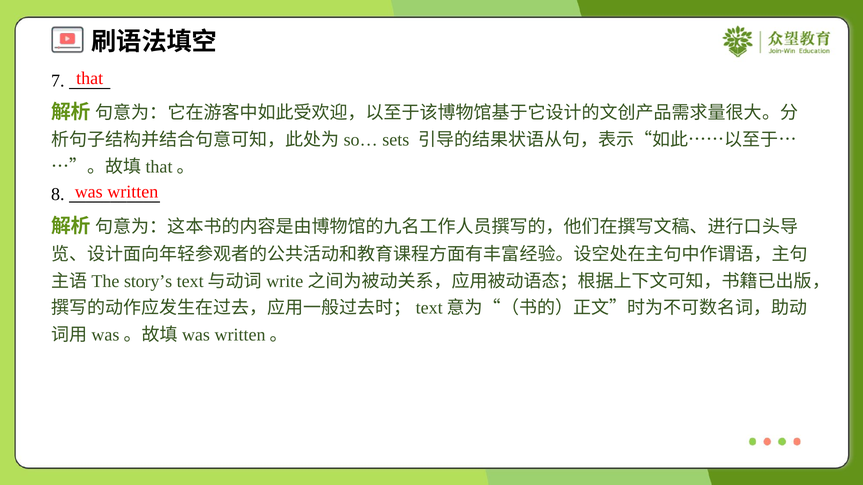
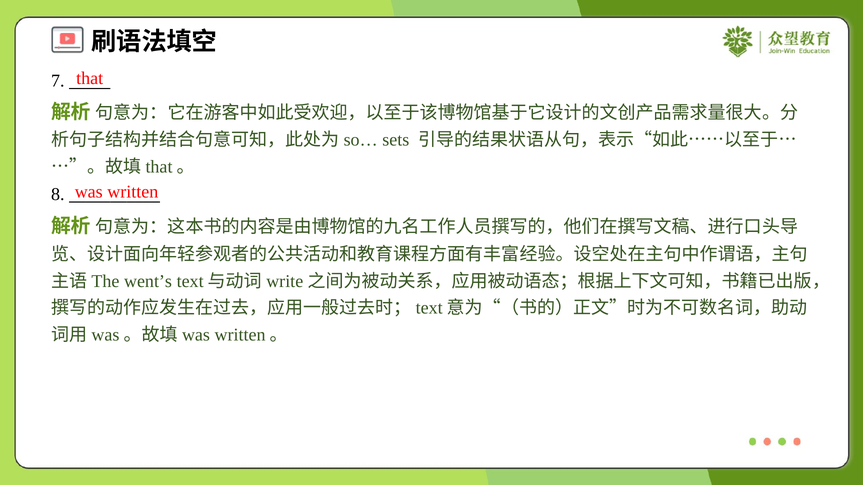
story’s: story’s -> went’s
